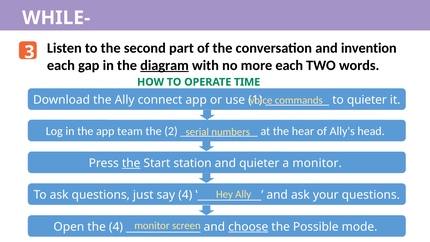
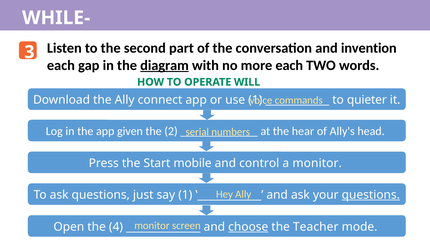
TIME: TIME -> WILL
team: team -> given
the at (131, 163) underline: present -> none
station: station -> mobile
and quieter: quieter -> control
say 4: 4 -> 1
questions at (371, 195) underline: none -> present
Possible: Possible -> Teacher
